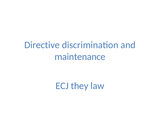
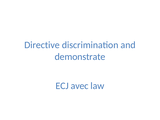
maintenance: maintenance -> demonstrate
they: they -> avec
